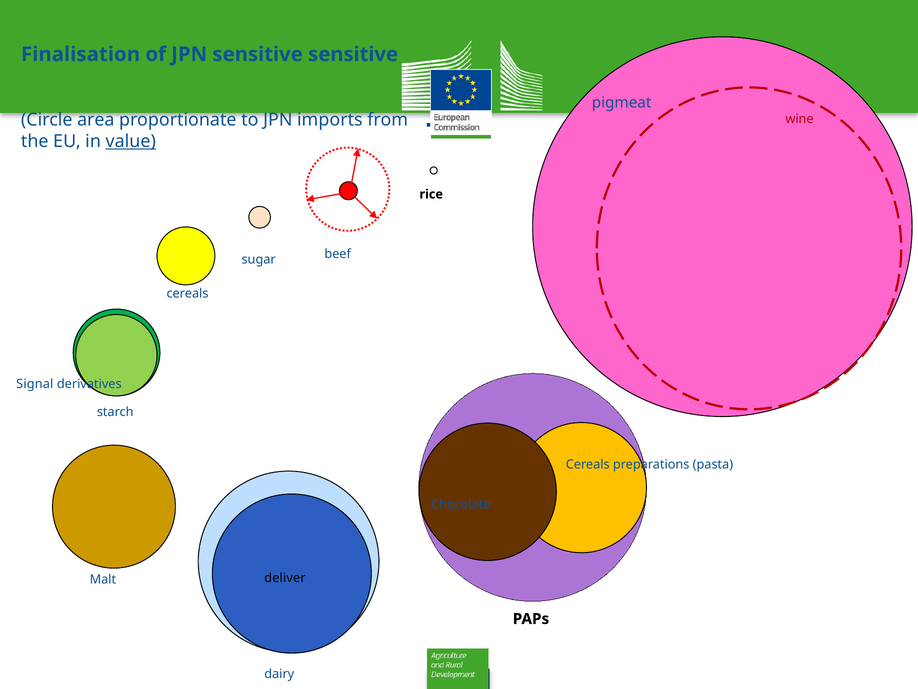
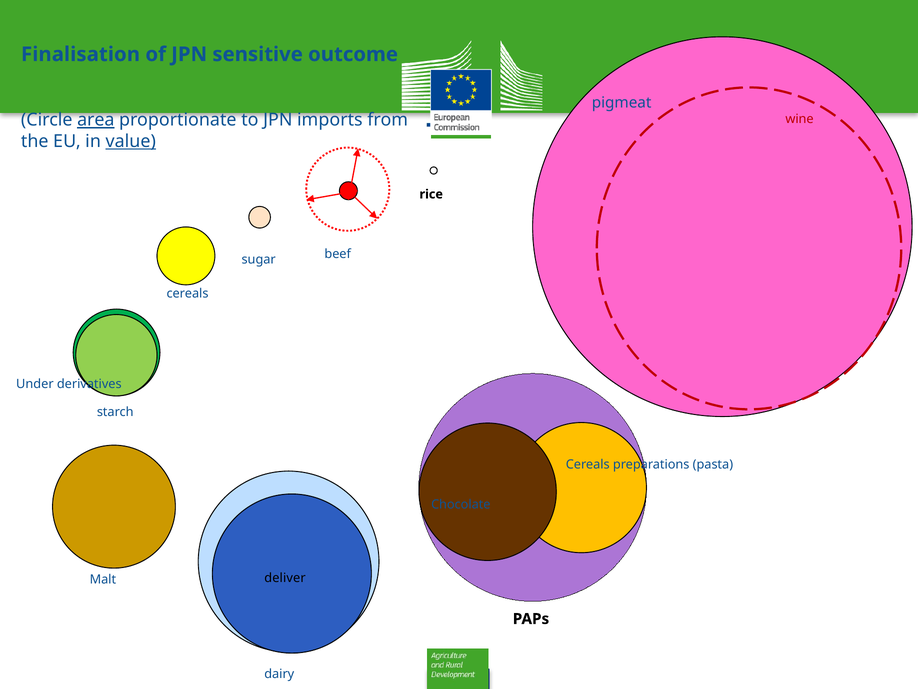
sensitive sensitive: sensitive -> outcome
area underline: none -> present
Signal: Signal -> Under
